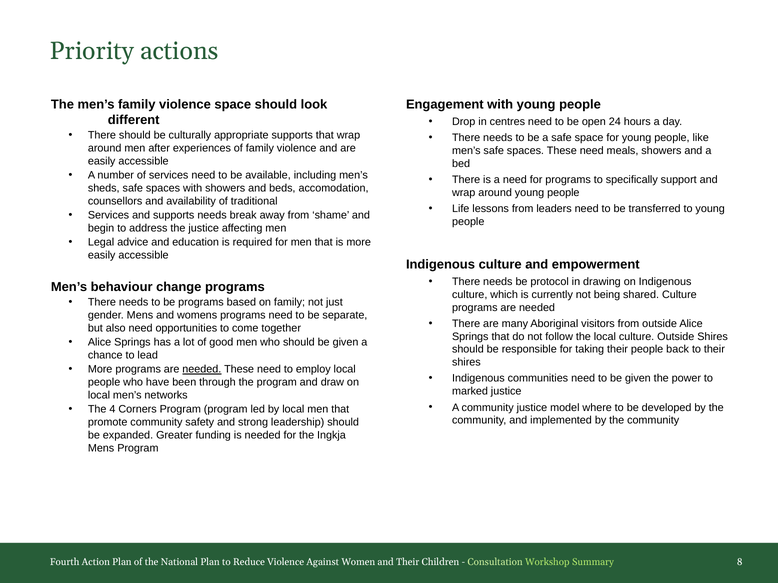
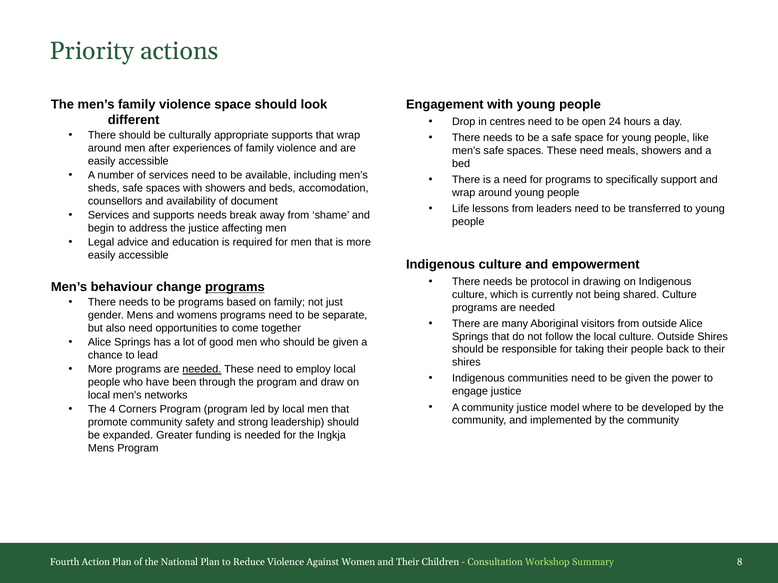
traditional: traditional -> document
programs at (235, 287) underline: none -> present
marked: marked -> engage
